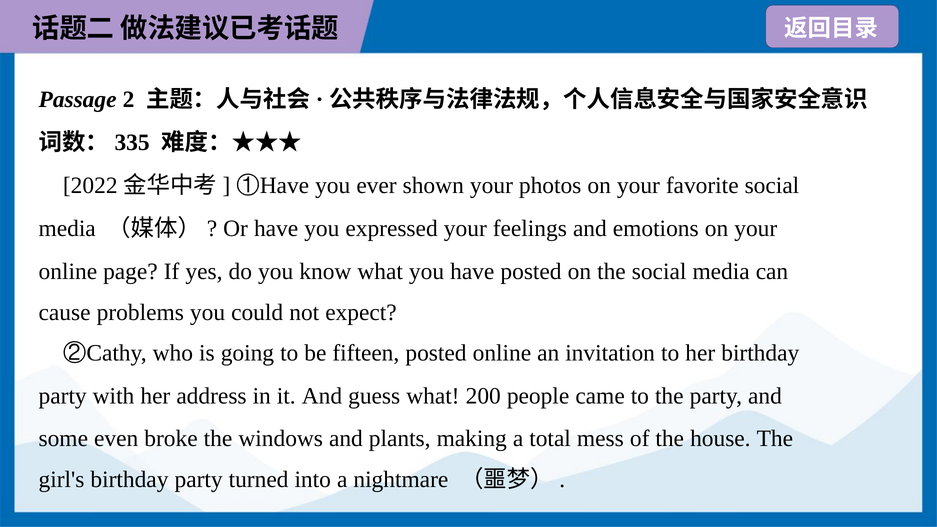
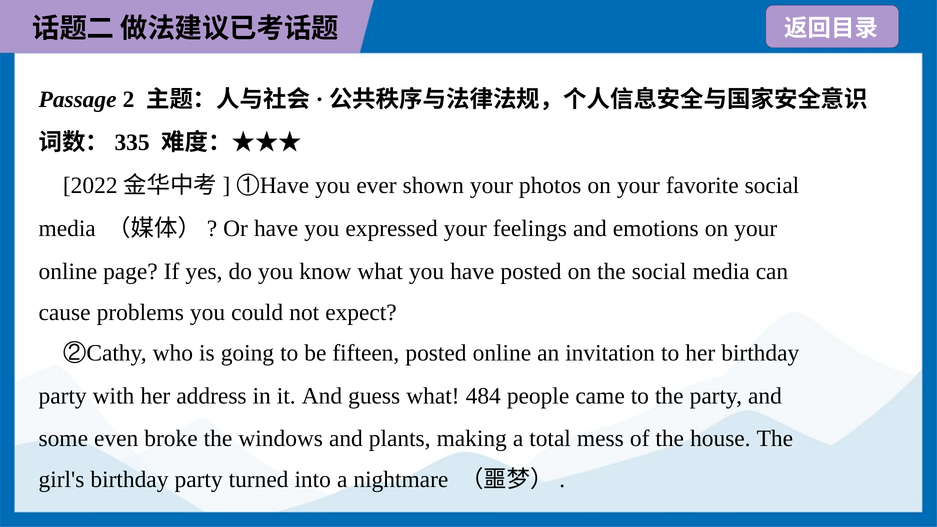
200: 200 -> 484
